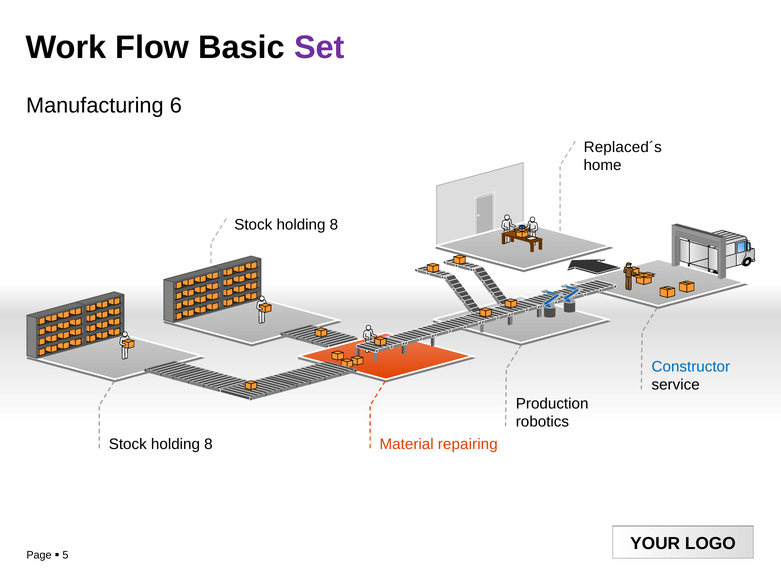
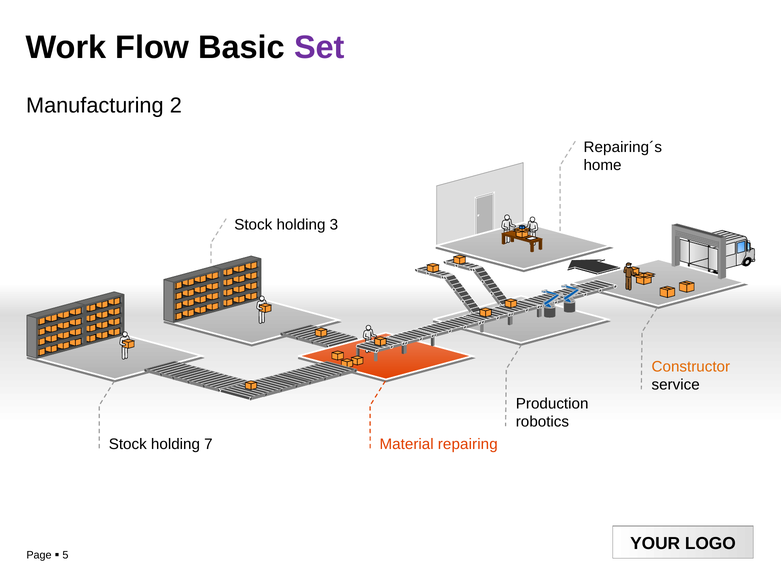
6: 6 -> 2
Replaced´s: Replaced´s -> Repairing´s
8 at (334, 224): 8 -> 3
Constructor colour: blue -> orange
8 at (208, 444): 8 -> 7
